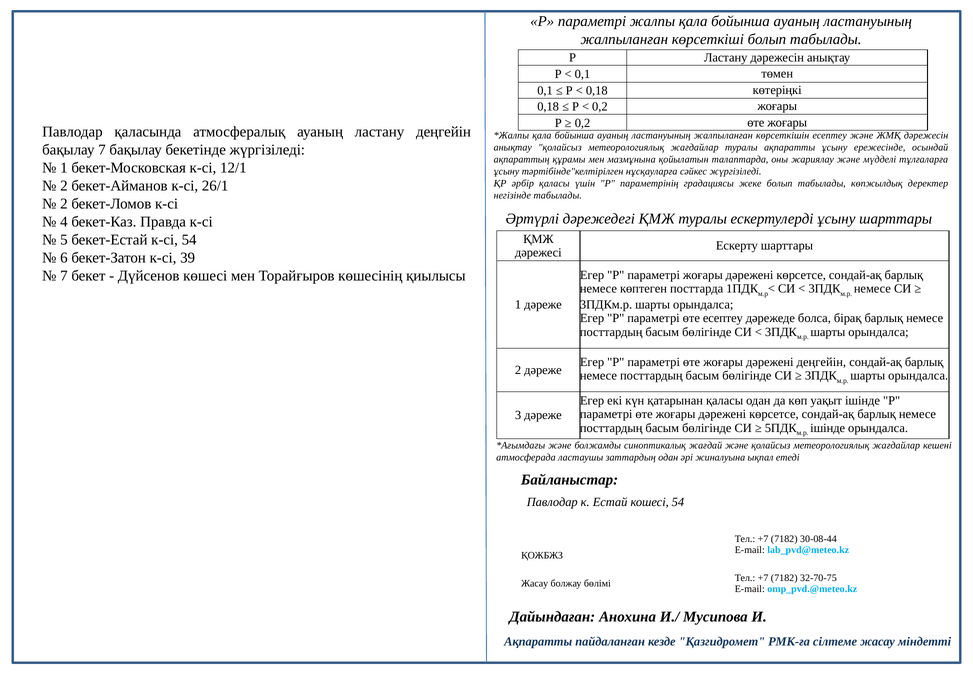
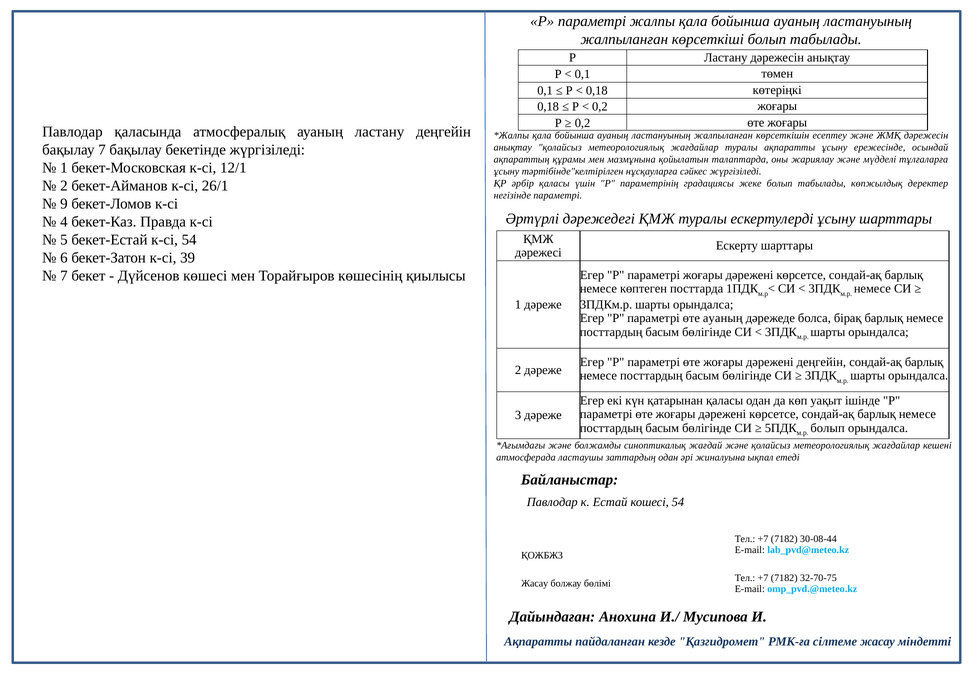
негізінде табылады: табылады -> параметрі
2 at (64, 204): 2 -> 9
өте есептеу: есептеу -> ауаның
ішінде at (828, 428): ішінде -> болып
